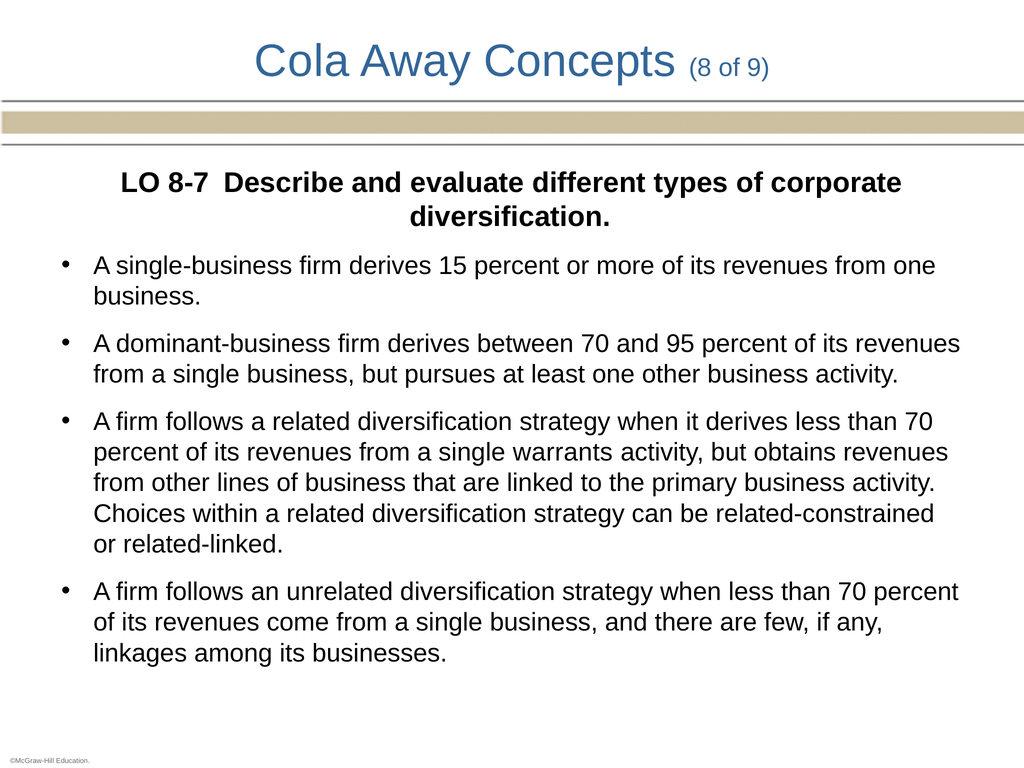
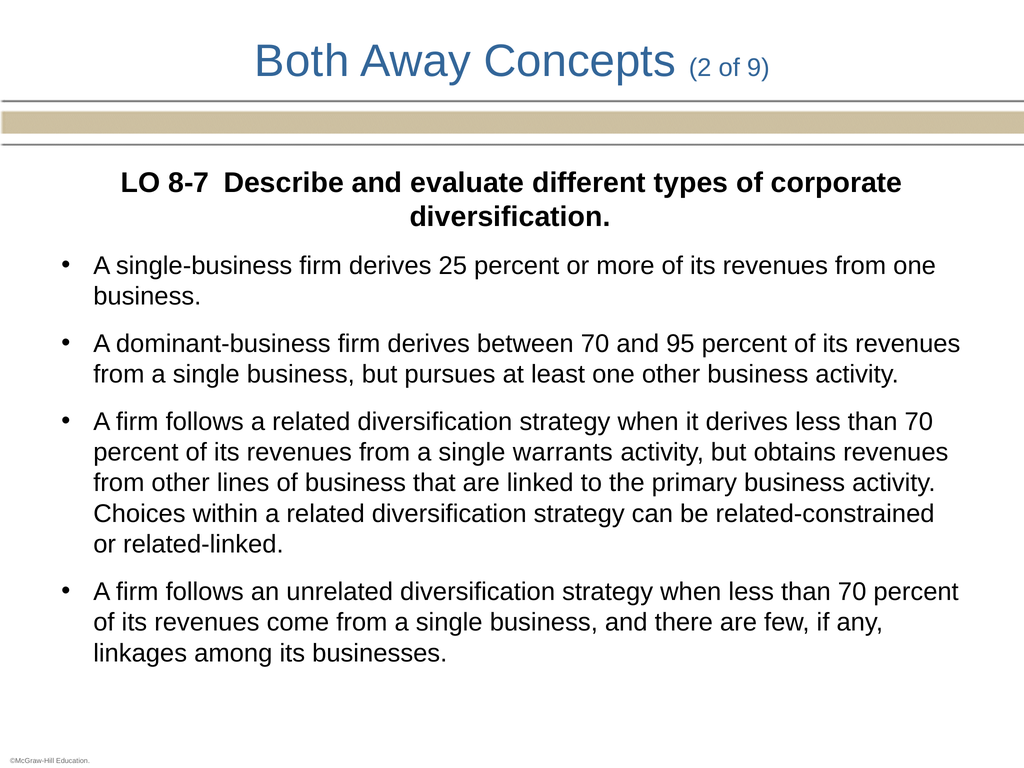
Cola: Cola -> Both
8: 8 -> 2
15: 15 -> 25
